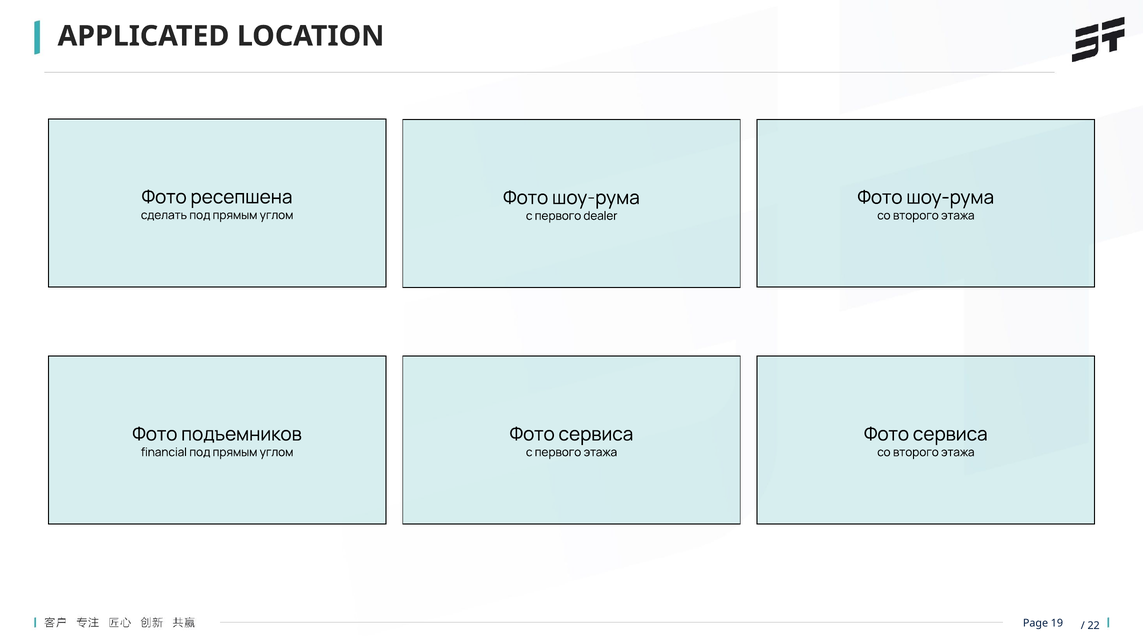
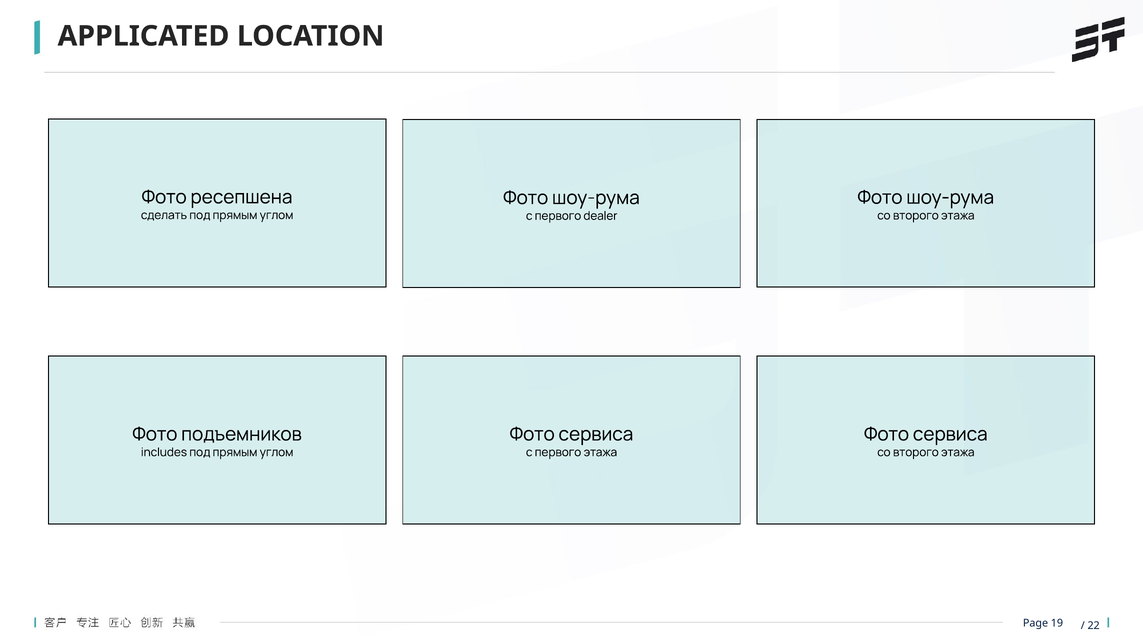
financial: financial -> includes
